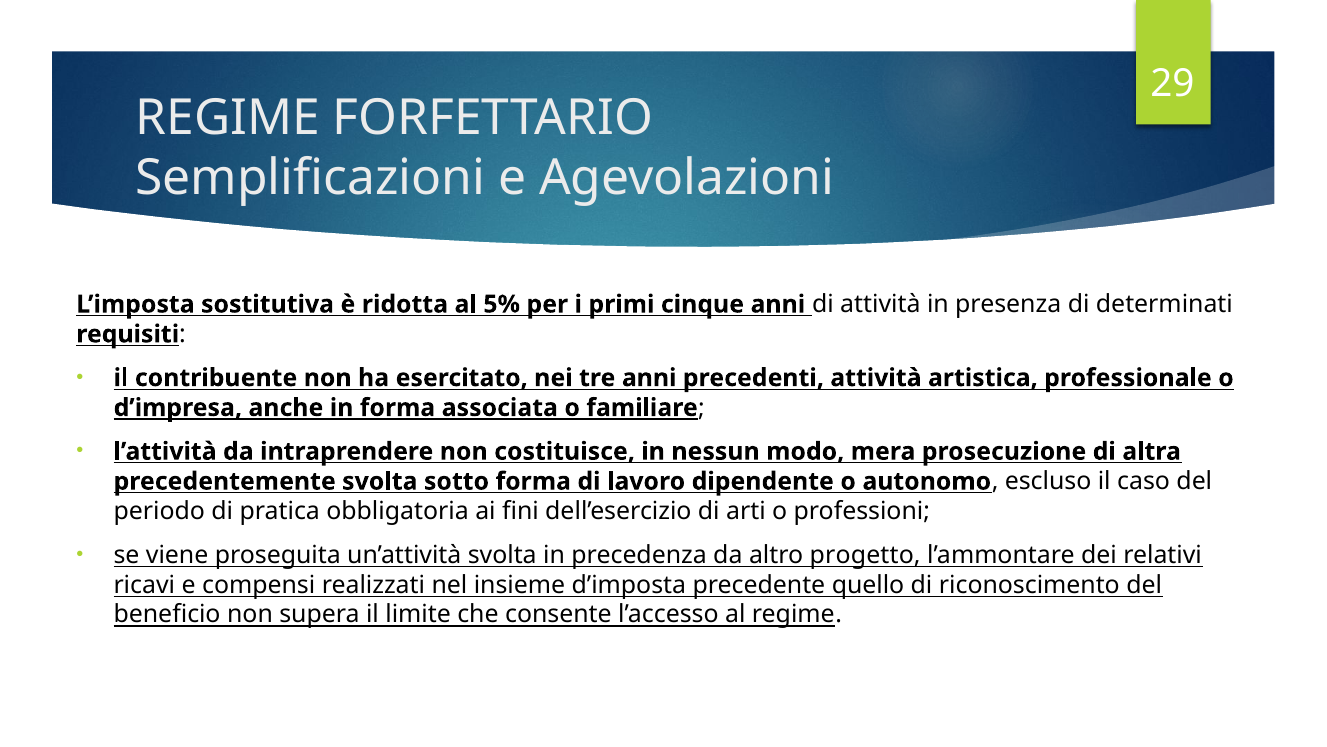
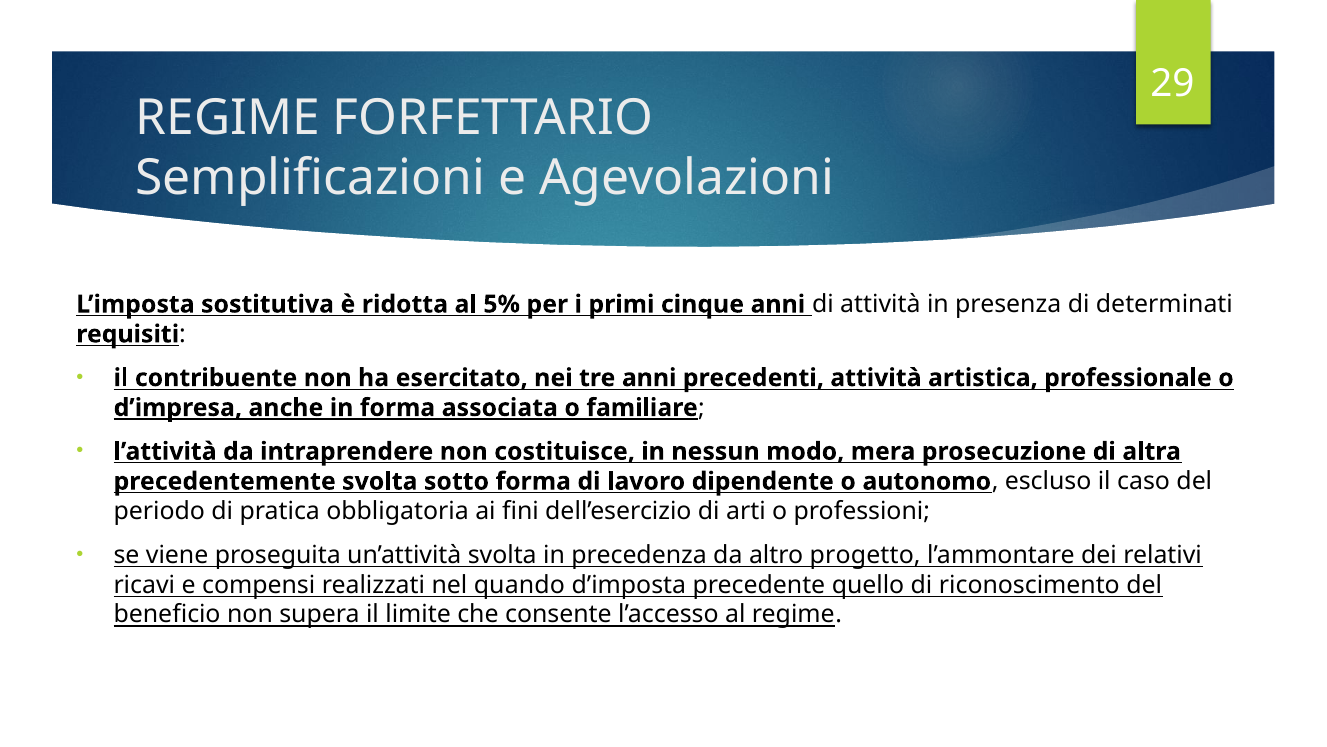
insieme: insieme -> quando
